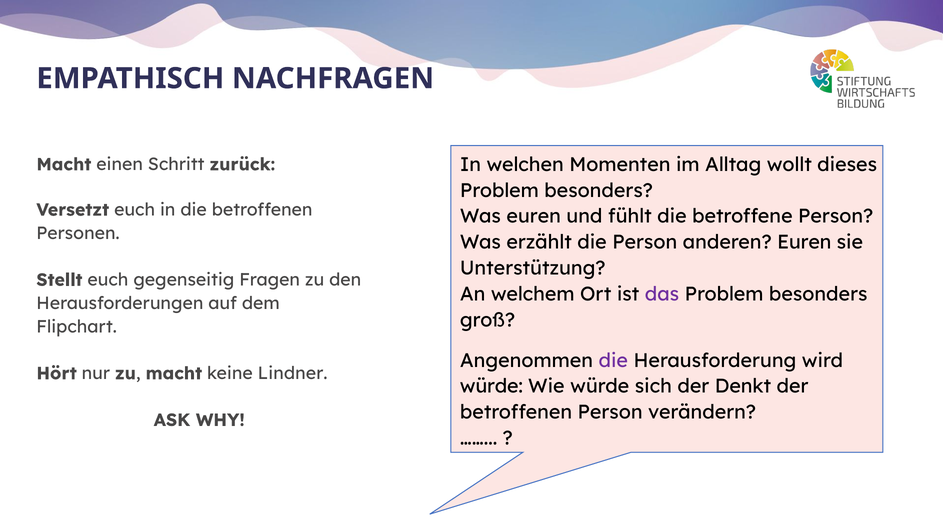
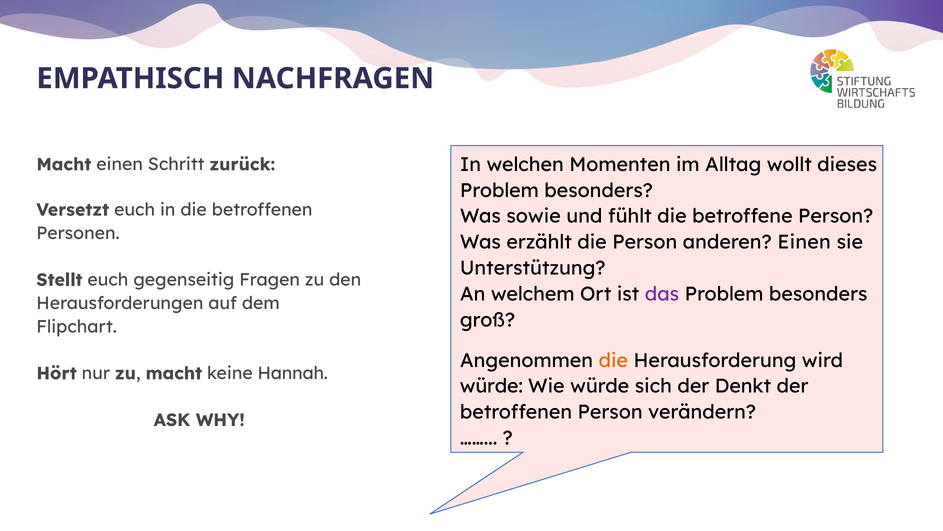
Was euren: euren -> sowie
anderen Euren: Euren -> Einen
die at (613, 360) colour: purple -> orange
Lindner: Lindner -> Hannah
